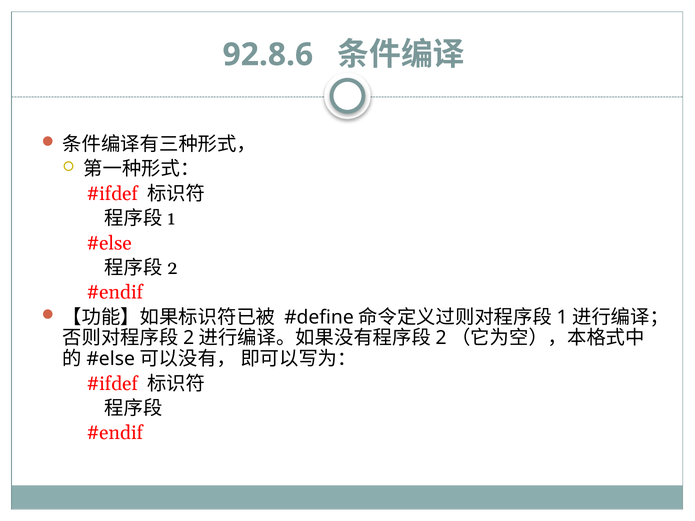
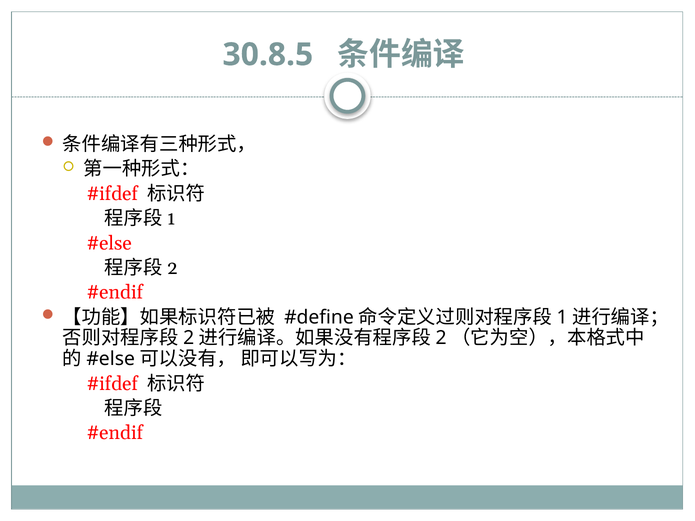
92.8.6: 92.8.6 -> 30.8.5
